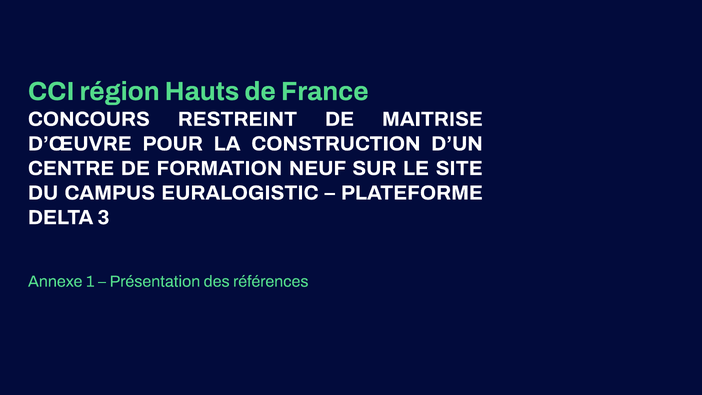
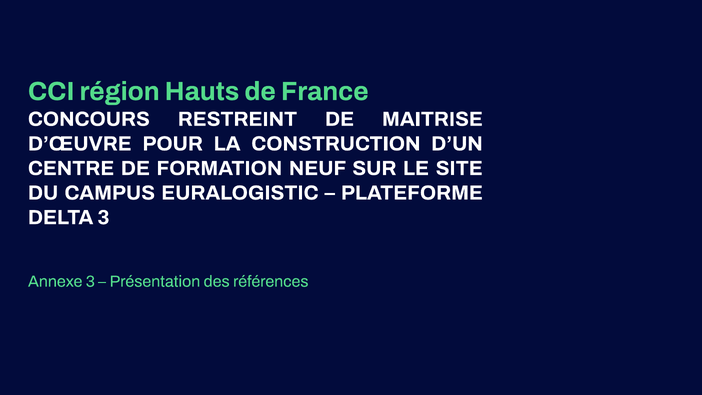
Annexe 1: 1 -> 3
